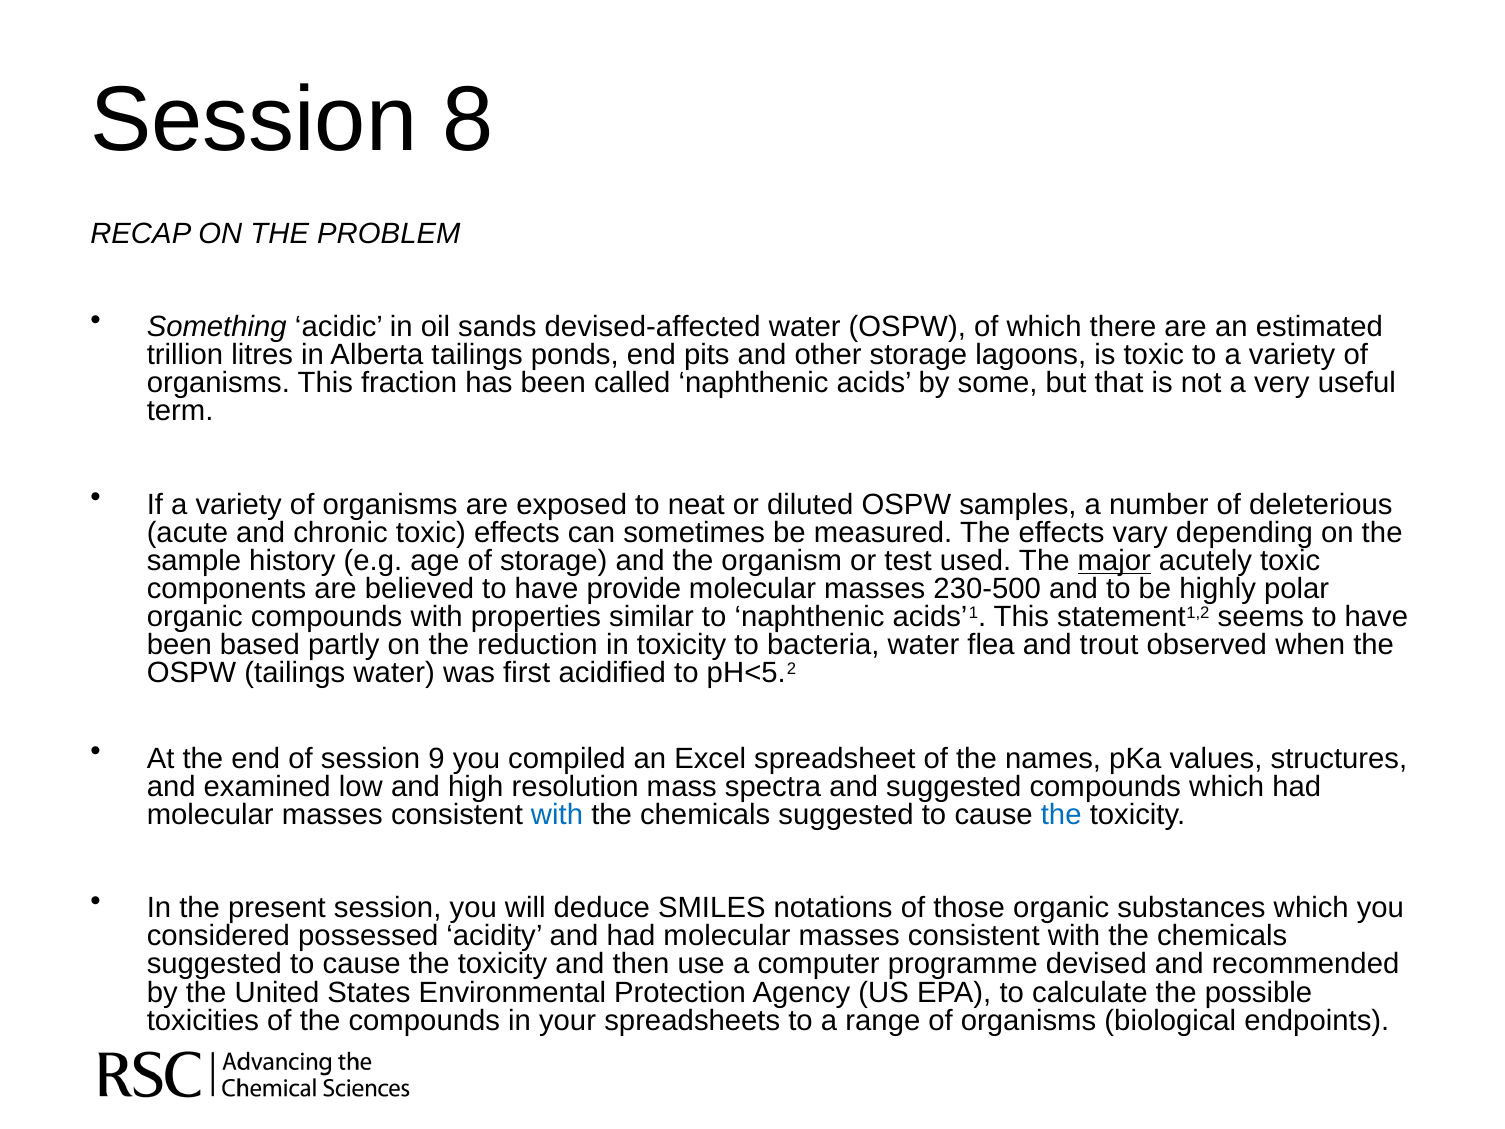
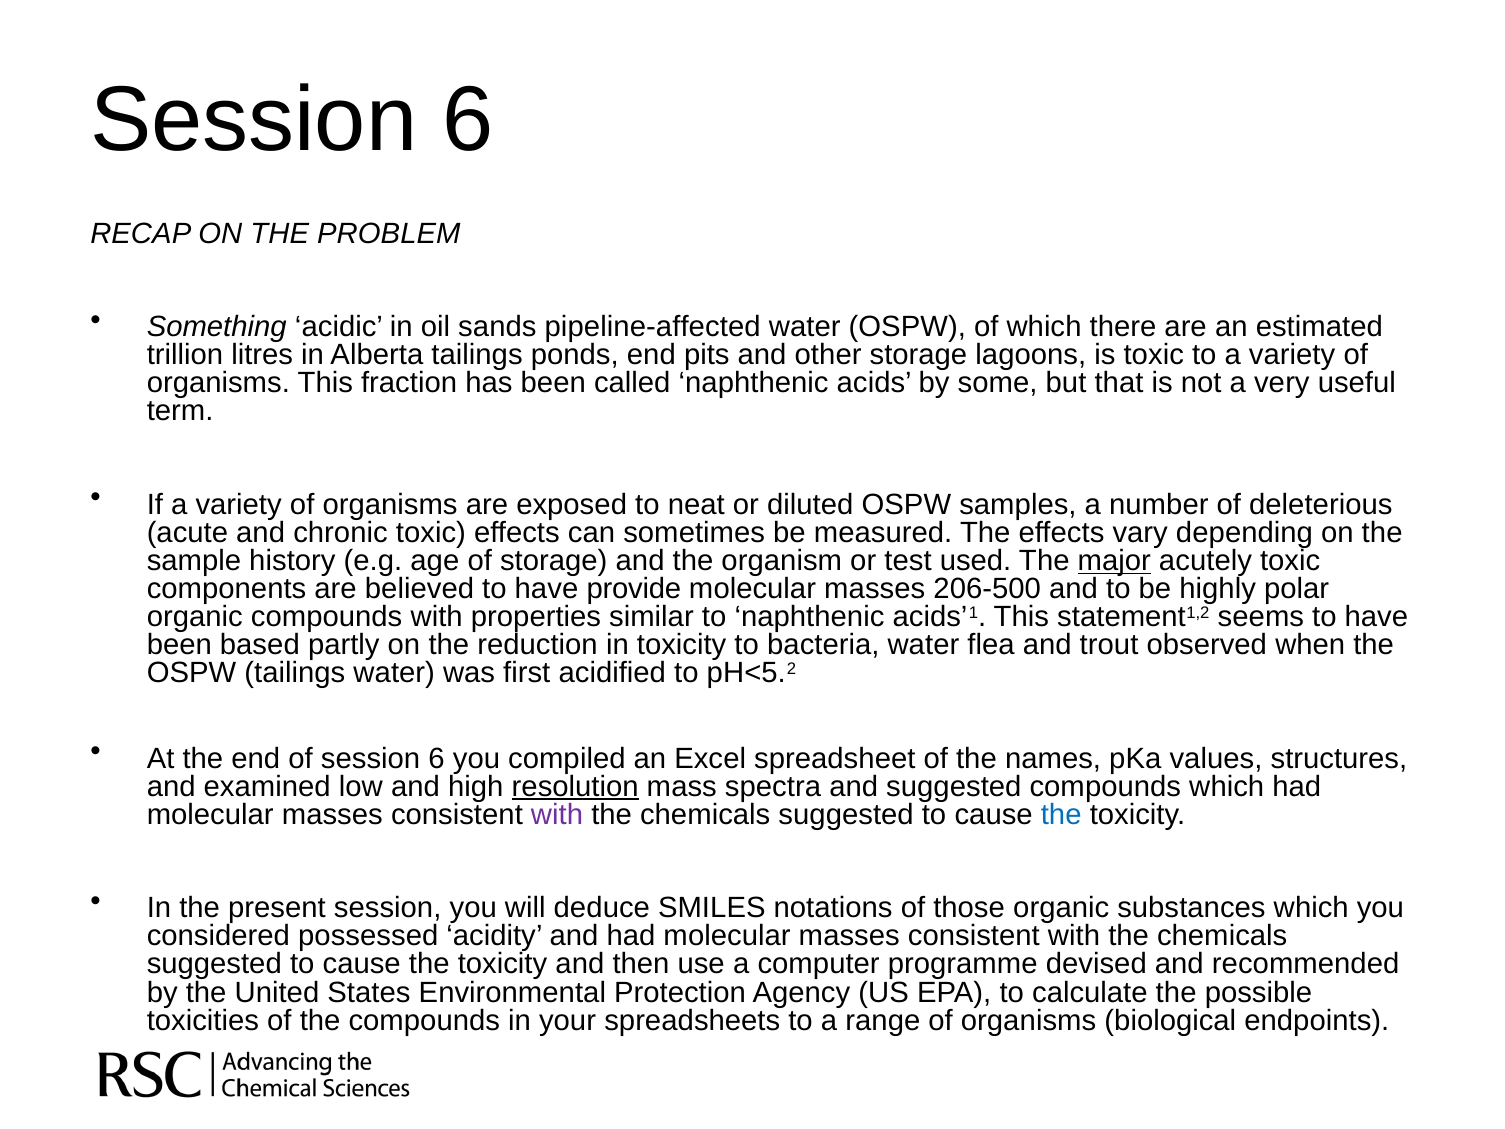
8 at (468, 120): 8 -> 6
devised-affected: devised-affected -> pipeline-affected
230-500: 230-500 -> 206-500
of session 9: 9 -> 6
resolution underline: none -> present
with at (557, 815) colour: blue -> purple
